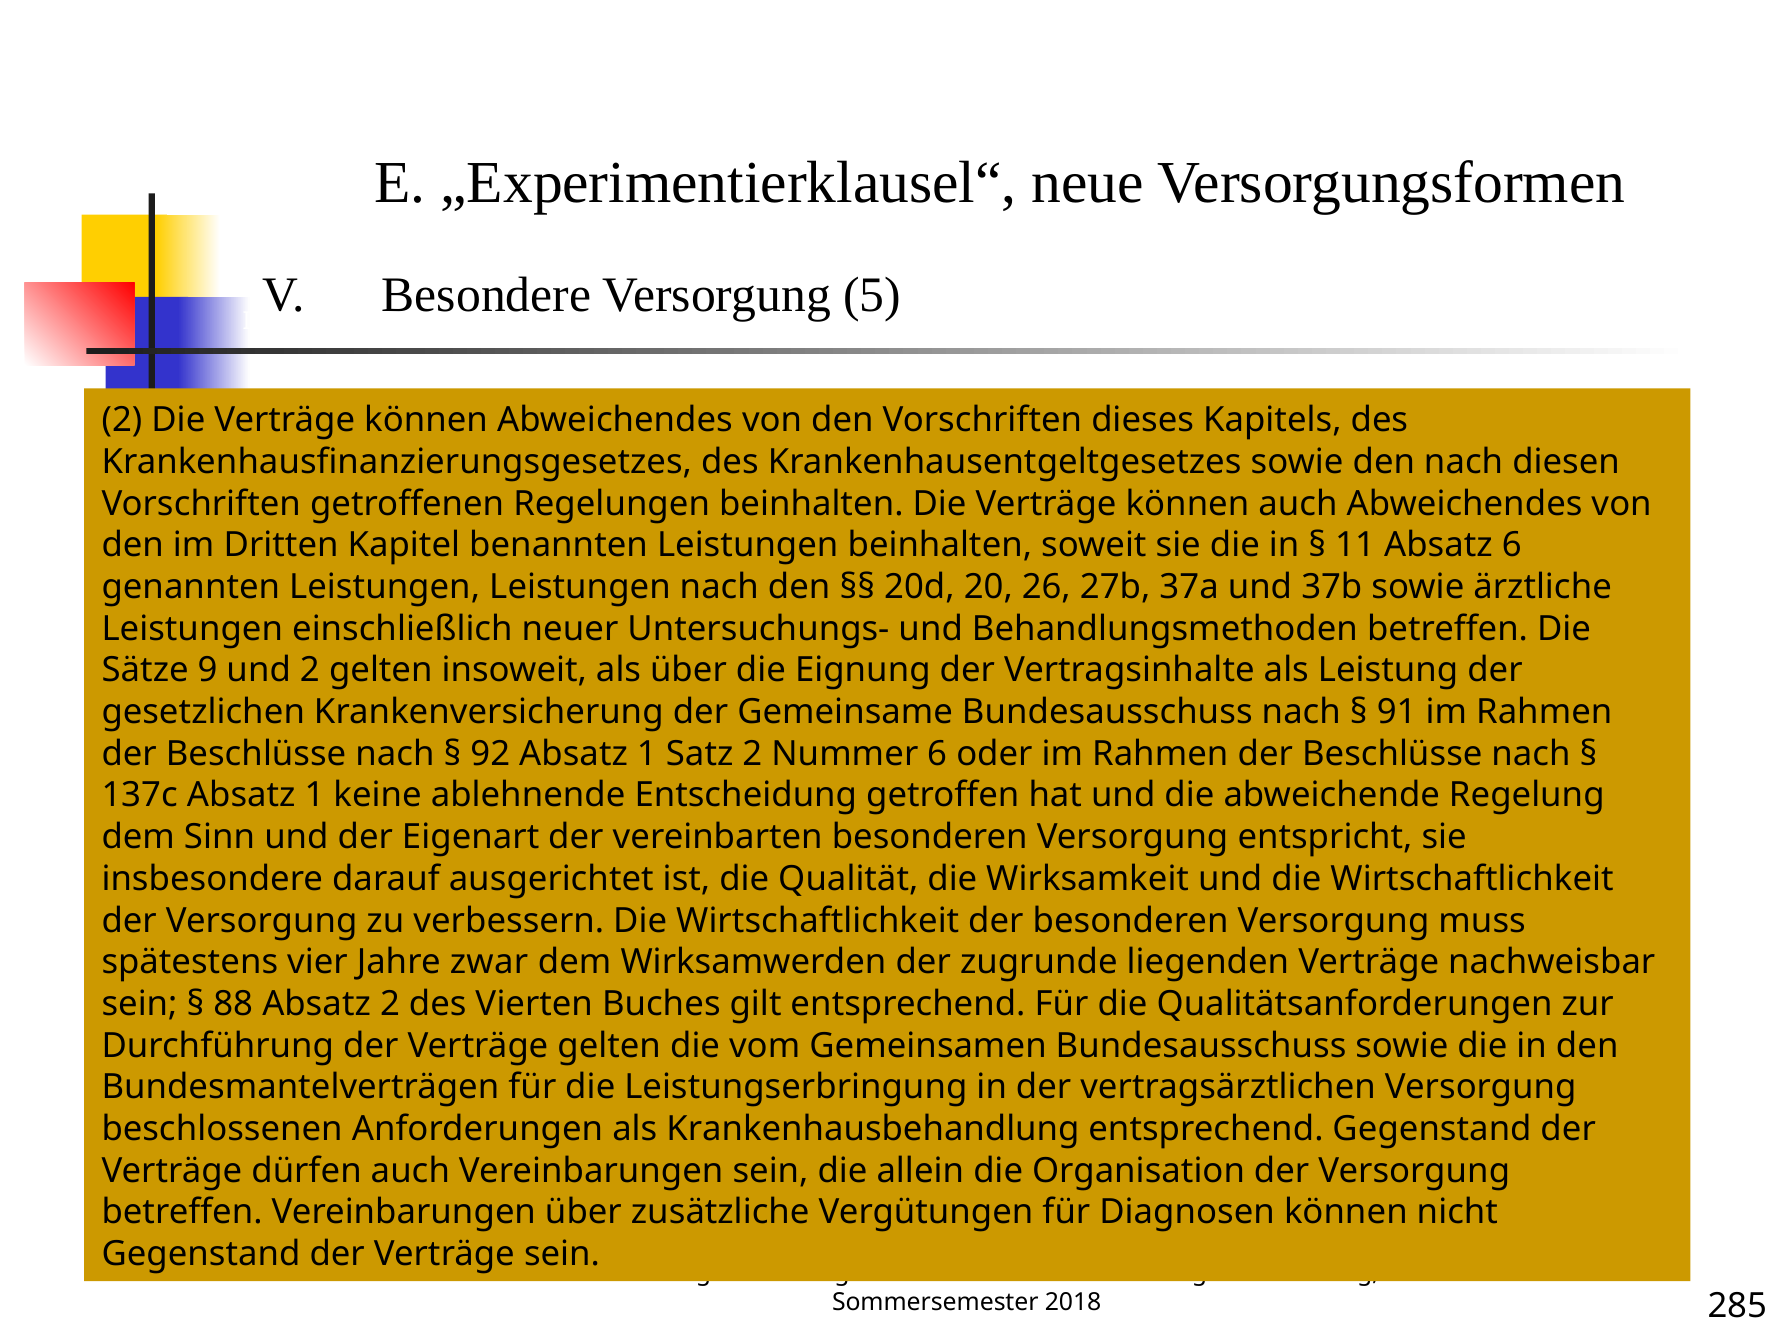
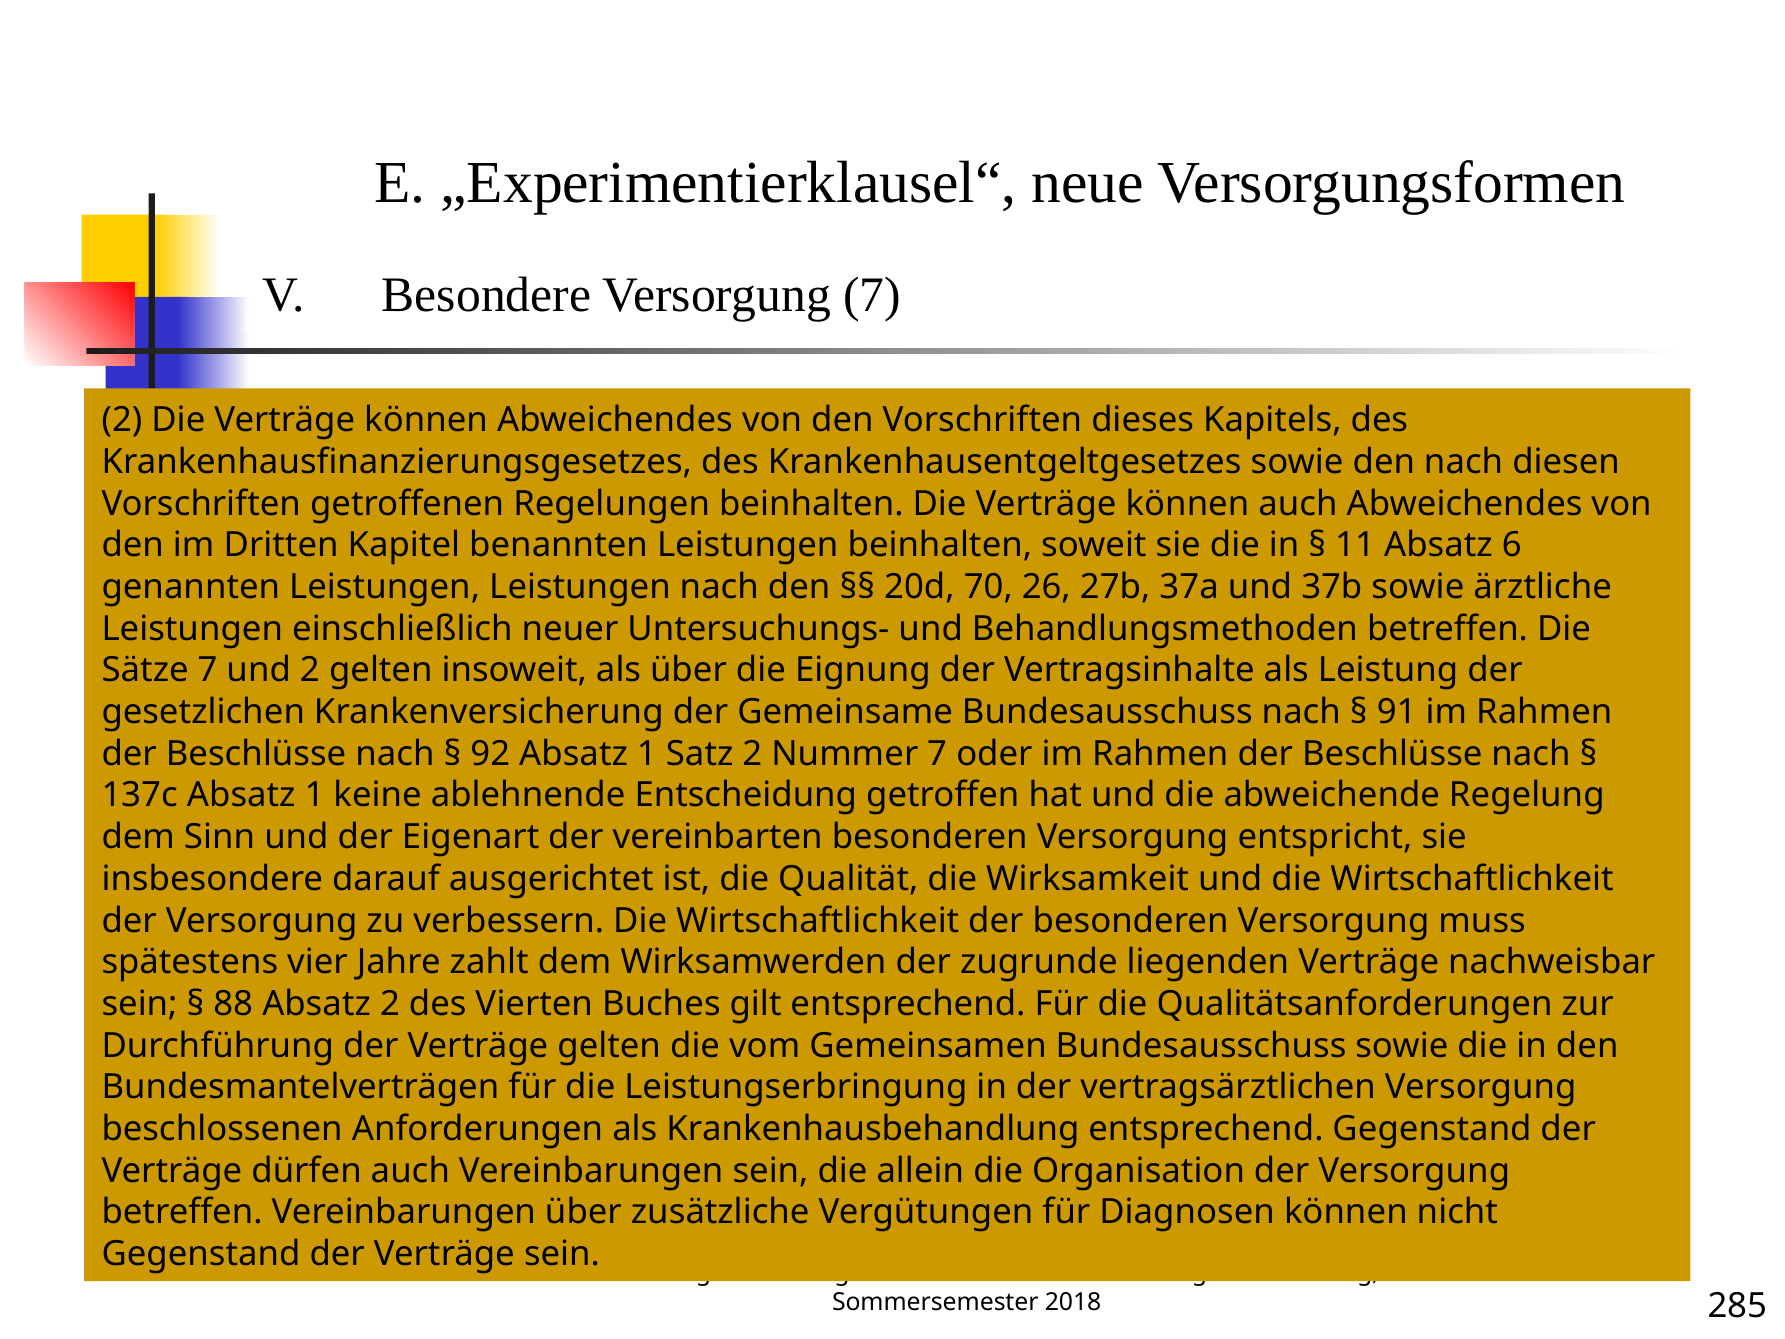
Versorgung 5: 5 -> 7
20: 20 -> 70
Sätze 9: 9 -> 7
Nummer 6: 6 -> 7
zwar: zwar -> zahlt
